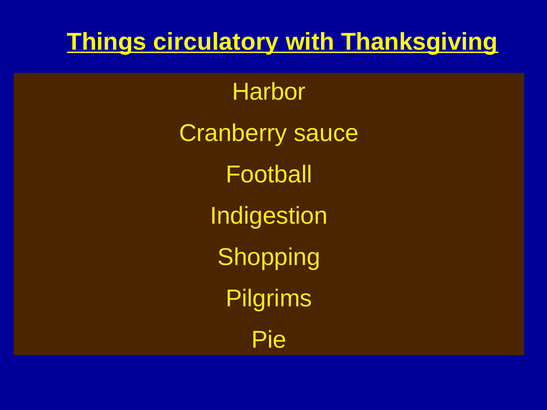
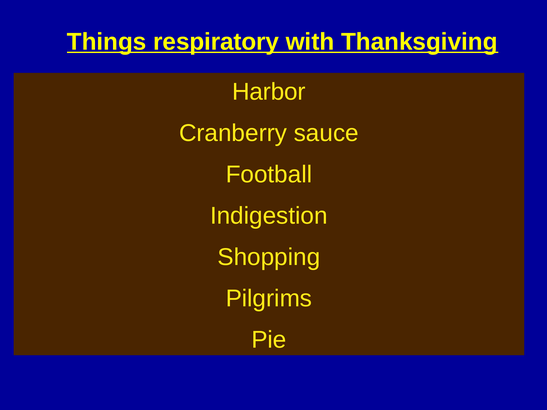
circulatory: circulatory -> respiratory
